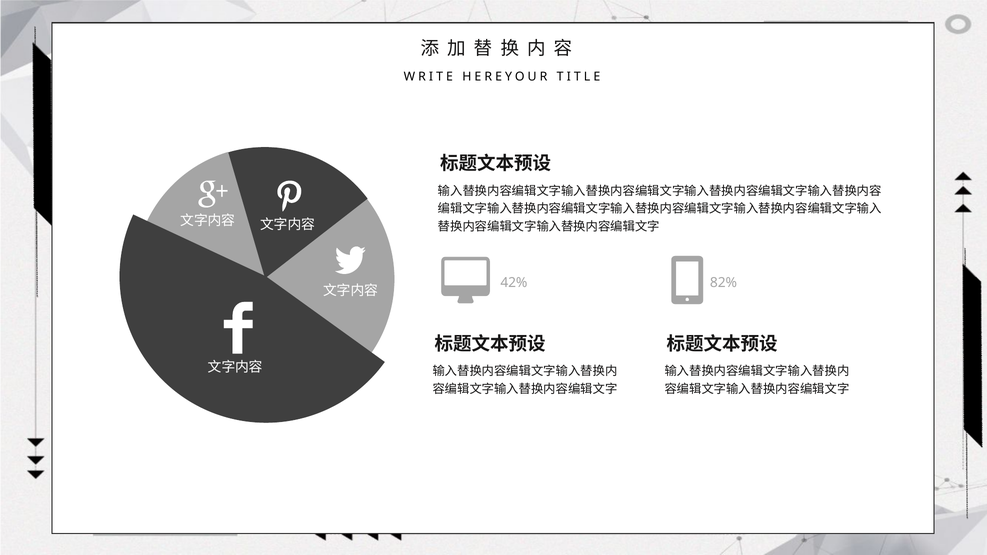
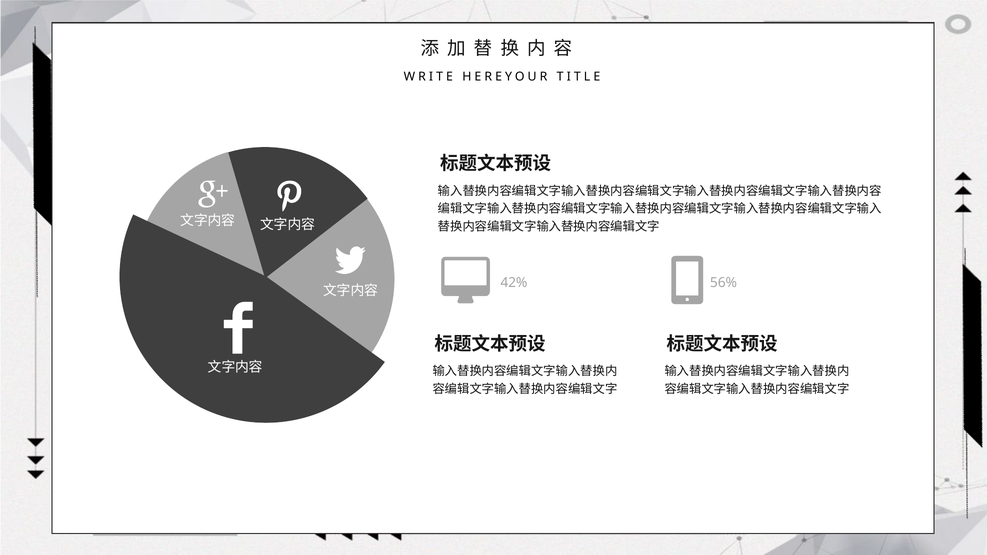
82%: 82% -> 56%
